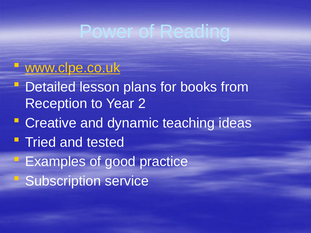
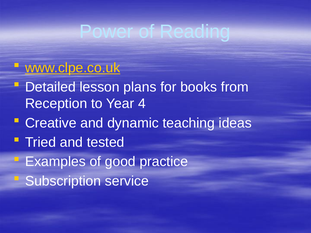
2: 2 -> 4
